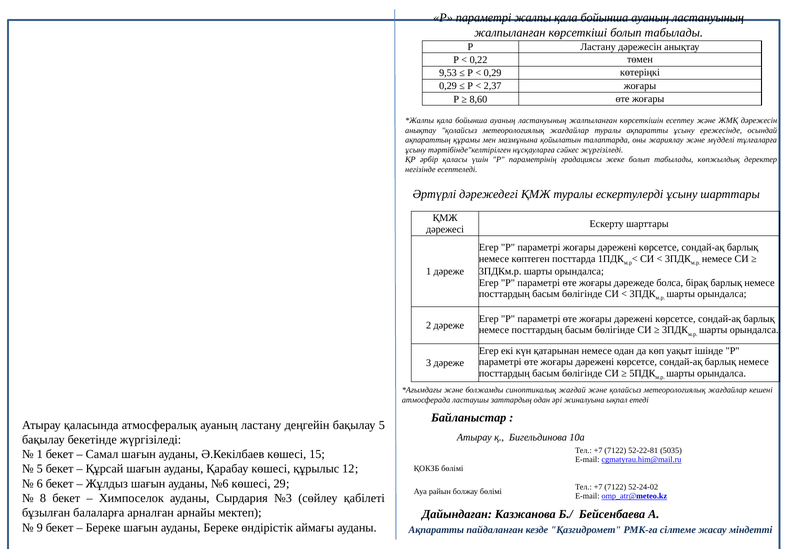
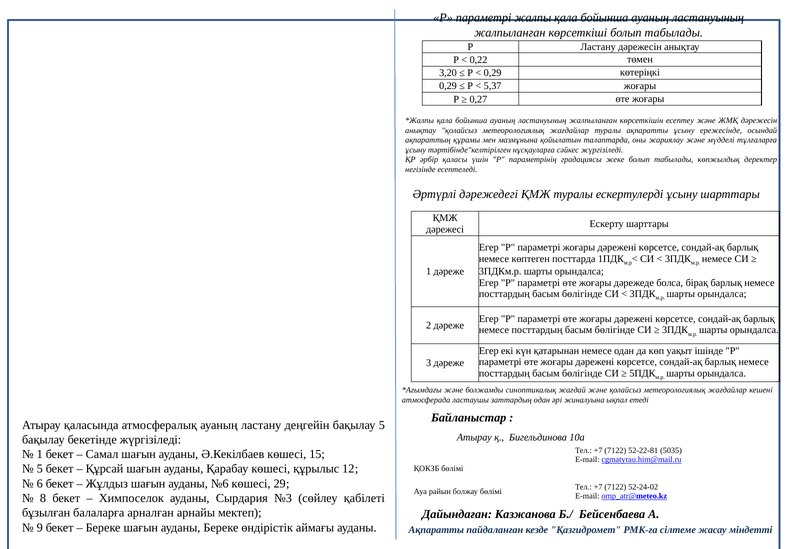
9,53: 9,53 -> 3,20
2,37: 2,37 -> 5,37
8,60: 8,60 -> 0,27
